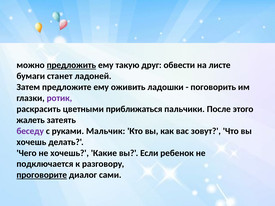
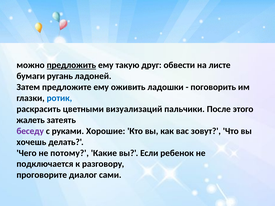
станет: станет -> ругань
ротик colour: purple -> blue
приближаться: приближаться -> визуализаций
Мальчик: Мальчик -> Хорошие
не хочешь: хочешь -> потому
проговорите underline: present -> none
